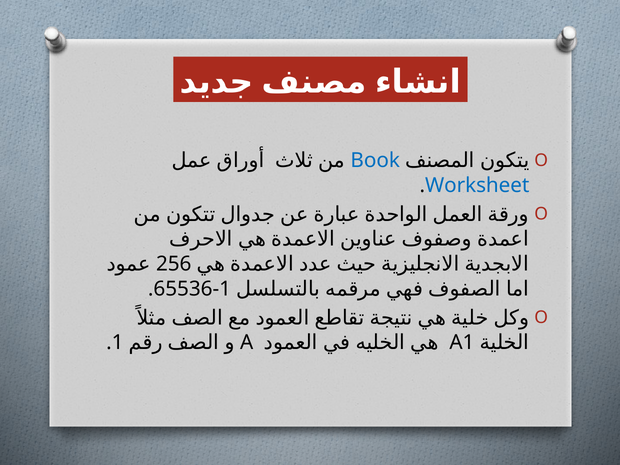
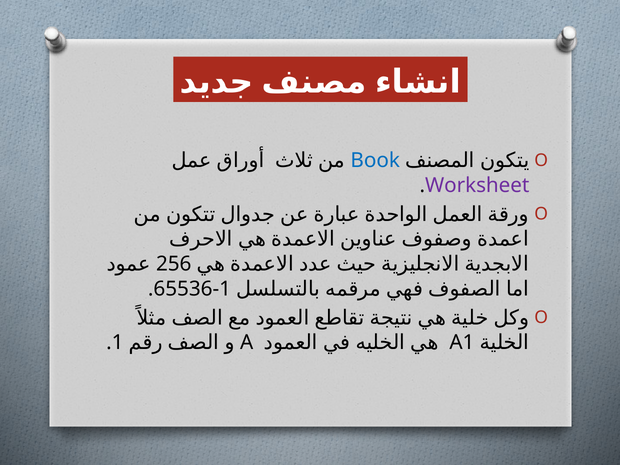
Worksheet colour: blue -> purple
